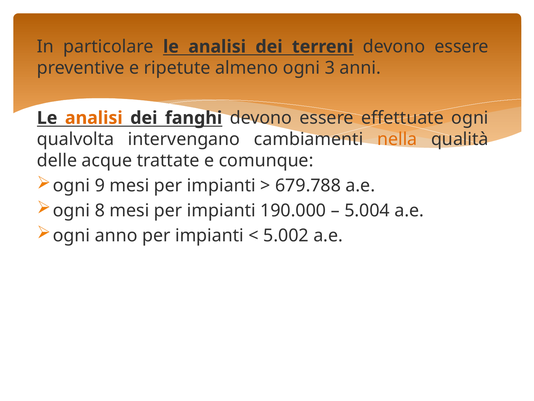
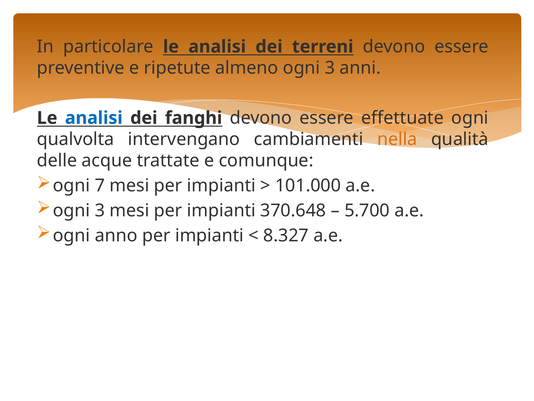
analisi at (94, 118) colour: orange -> blue
9: 9 -> 7
679.788: 679.788 -> 101.000
8 at (100, 210): 8 -> 3
190.000: 190.000 -> 370.648
5.004: 5.004 -> 5.700
5.002: 5.002 -> 8.327
